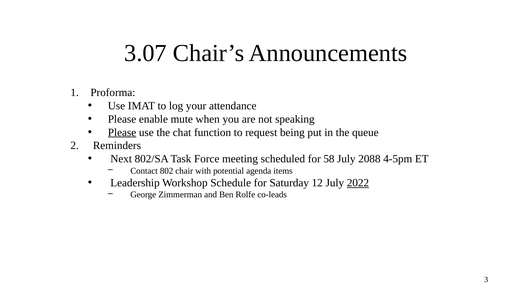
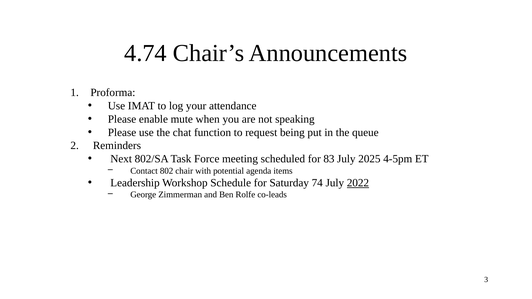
3.07: 3.07 -> 4.74
Please at (122, 132) underline: present -> none
58: 58 -> 83
2088: 2088 -> 2025
12: 12 -> 74
